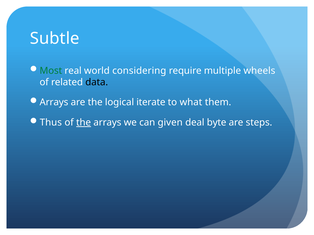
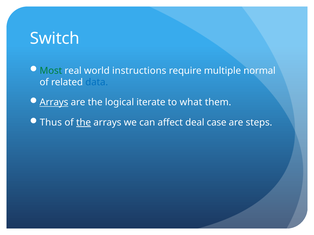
Subtle: Subtle -> Switch
considering: considering -> instructions
wheels: wheels -> normal
data colour: black -> blue
Arrays at (54, 103) underline: none -> present
given: given -> affect
byte: byte -> case
